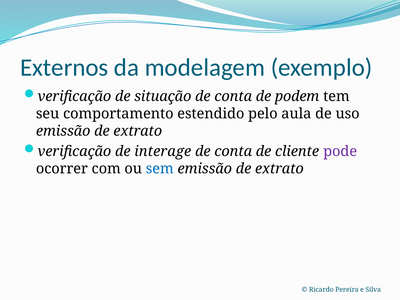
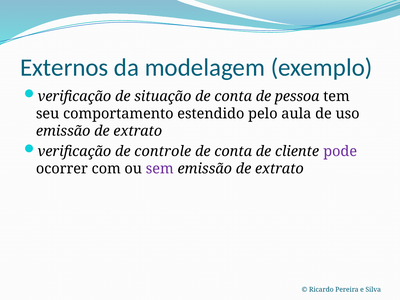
podem: podem -> pessoa
interage: interage -> controle
sem colour: blue -> purple
